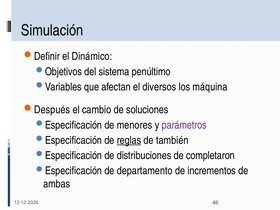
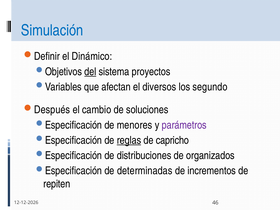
Simulación colour: black -> blue
del underline: none -> present
penúltimo: penúltimo -> proyectos
máquina: máquina -> segundo
también: también -> capricho
completaron: completaron -> organizados
departamento: departamento -> determinadas
ambas: ambas -> repiten
